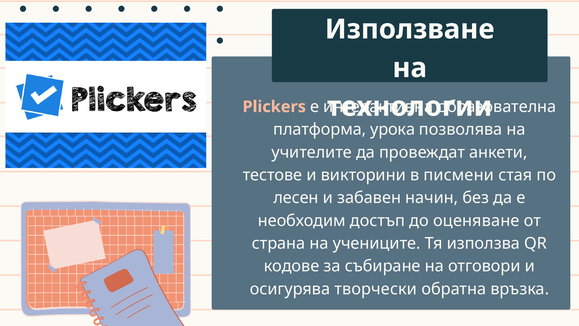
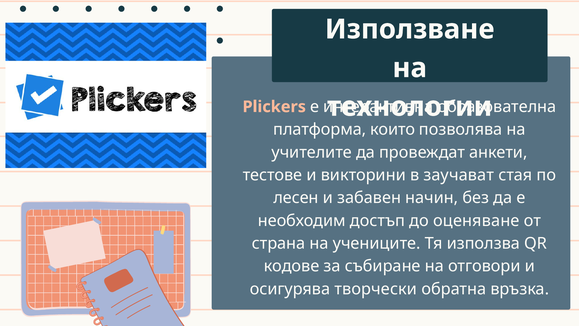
урока: урока -> които
писмени: писмени -> заучават
